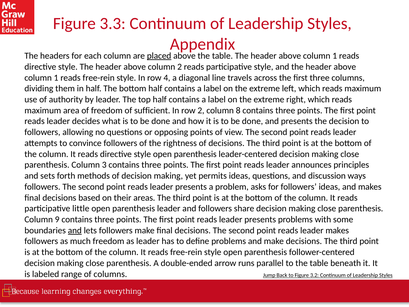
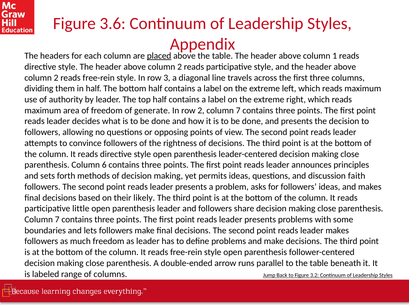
3.3: 3.3 -> 3.6
1 at (56, 78): 1 -> 2
4: 4 -> 3
sufficient: sufficient -> generate
2 column 8: 8 -> 7
3: 3 -> 6
ways: ways -> faith
areas: areas -> likely
9 at (57, 219): 9 -> 7
and at (75, 230) underline: present -> none
